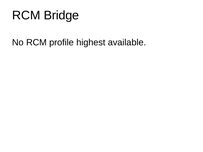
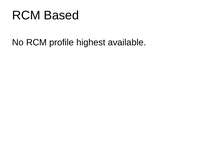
Bridge: Bridge -> Based
